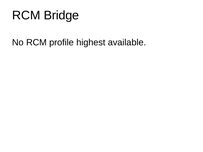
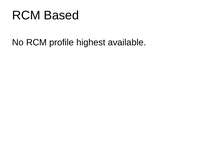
Bridge: Bridge -> Based
